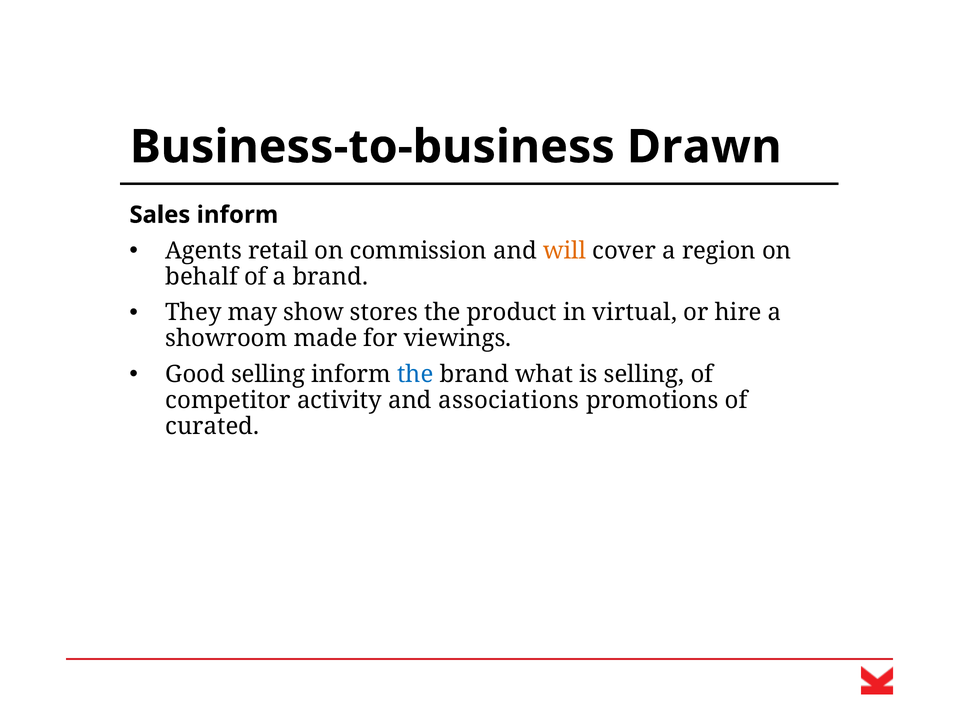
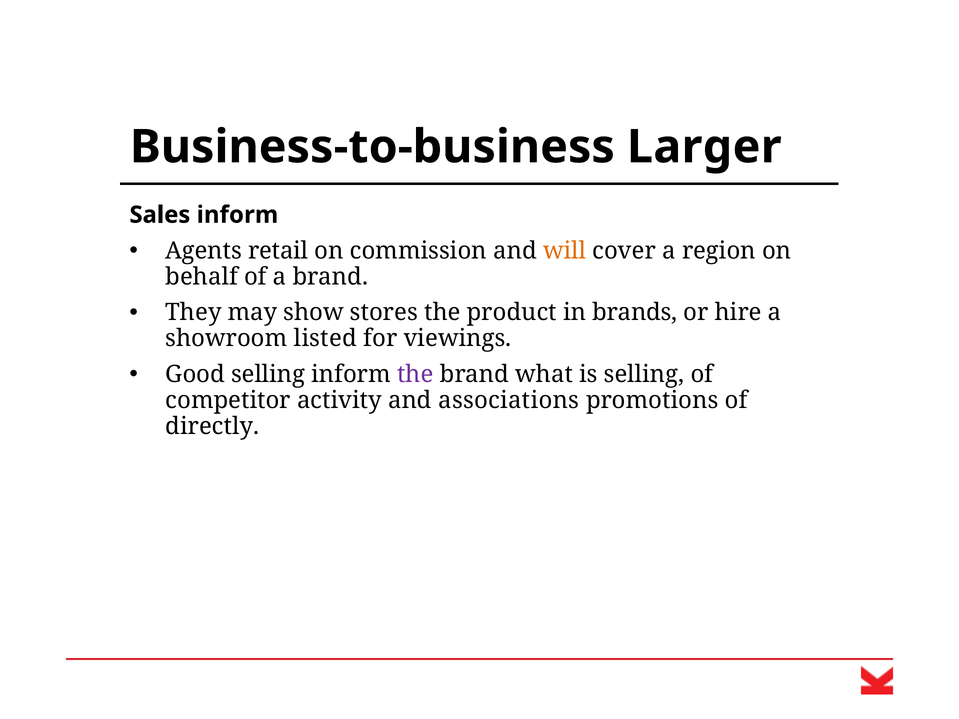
Drawn: Drawn -> Larger
virtual: virtual -> brands
made: made -> listed
the at (415, 374) colour: blue -> purple
curated: curated -> directly
